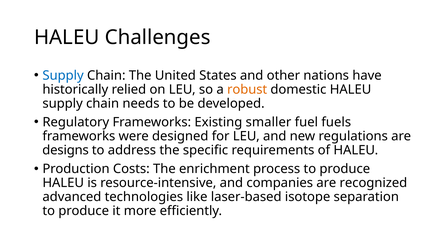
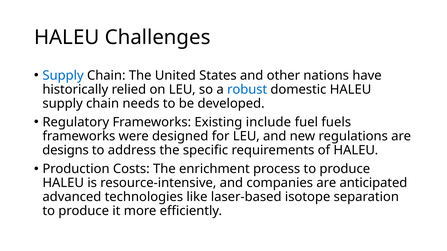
robust colour: orange -> blue
smaller: smaller -> include
recognized: recognized -> anticipated
